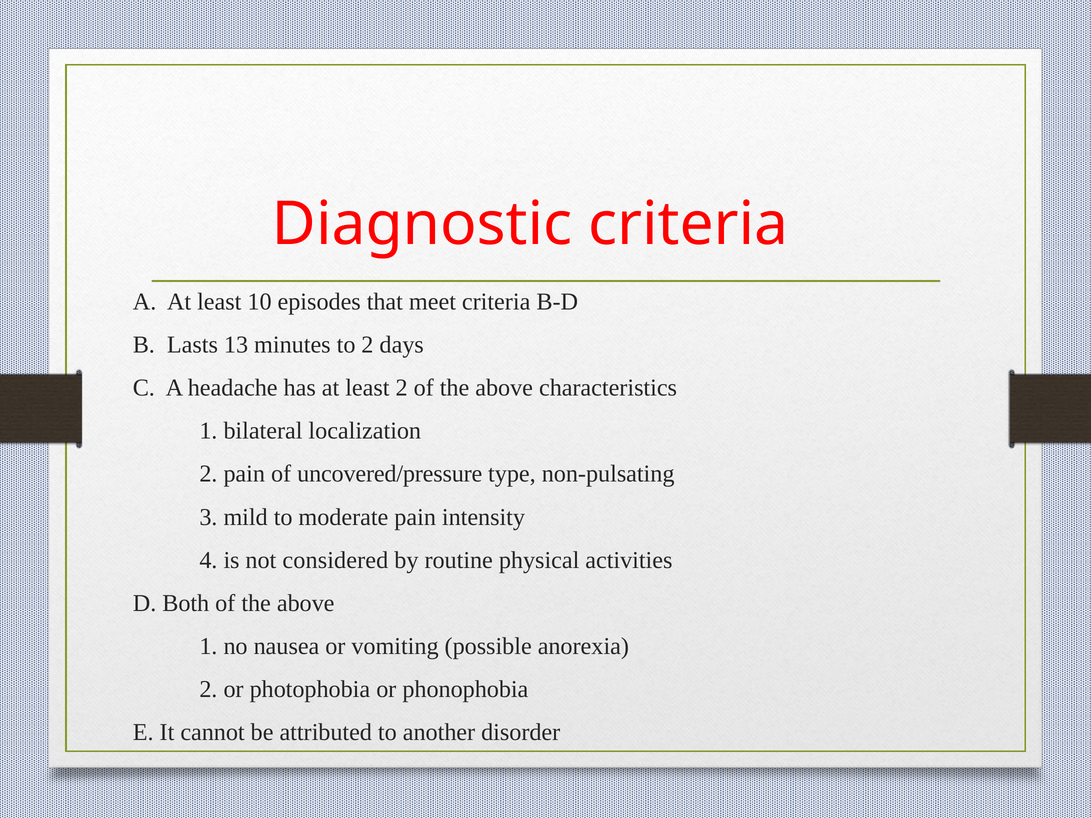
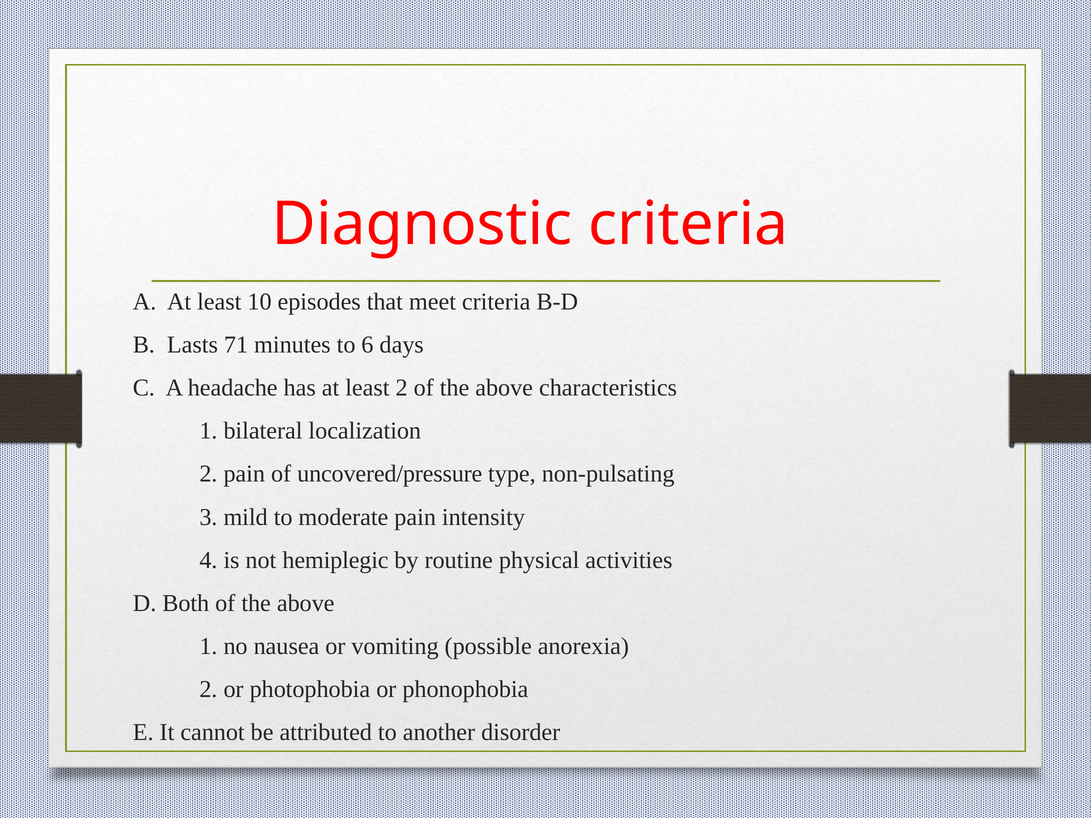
13: 13 -> 71
to 2: 2 -> 6
considered: considered -> hemiplegic
